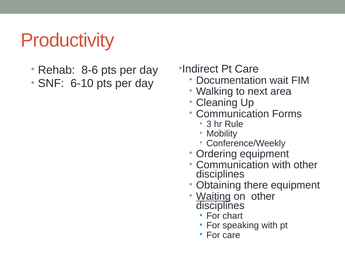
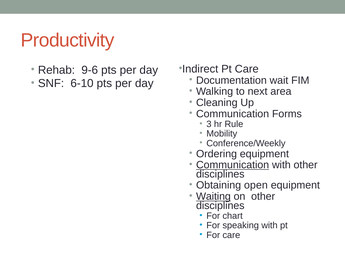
8-6: 8-6 -> 9-6
Communication at (233, 165) underline: none -> present
there: there -> open
